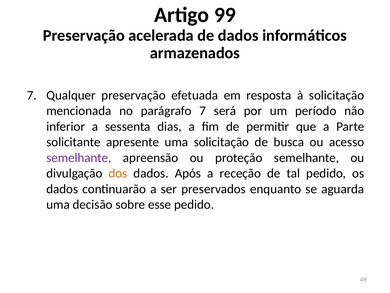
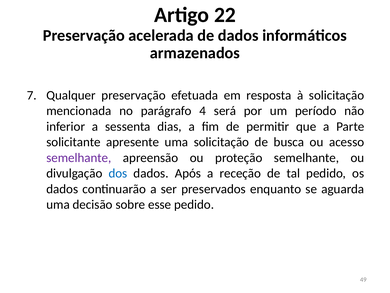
99: 99 -> 22
parágrafo 7: 7 -> 4
dos colour: orange -> blue
